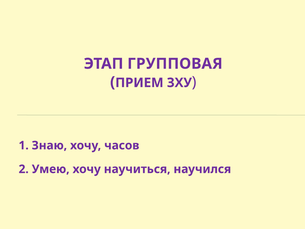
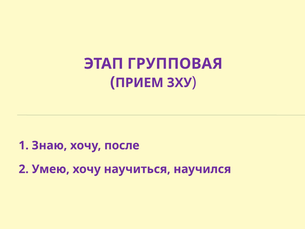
часов: часов -> после
